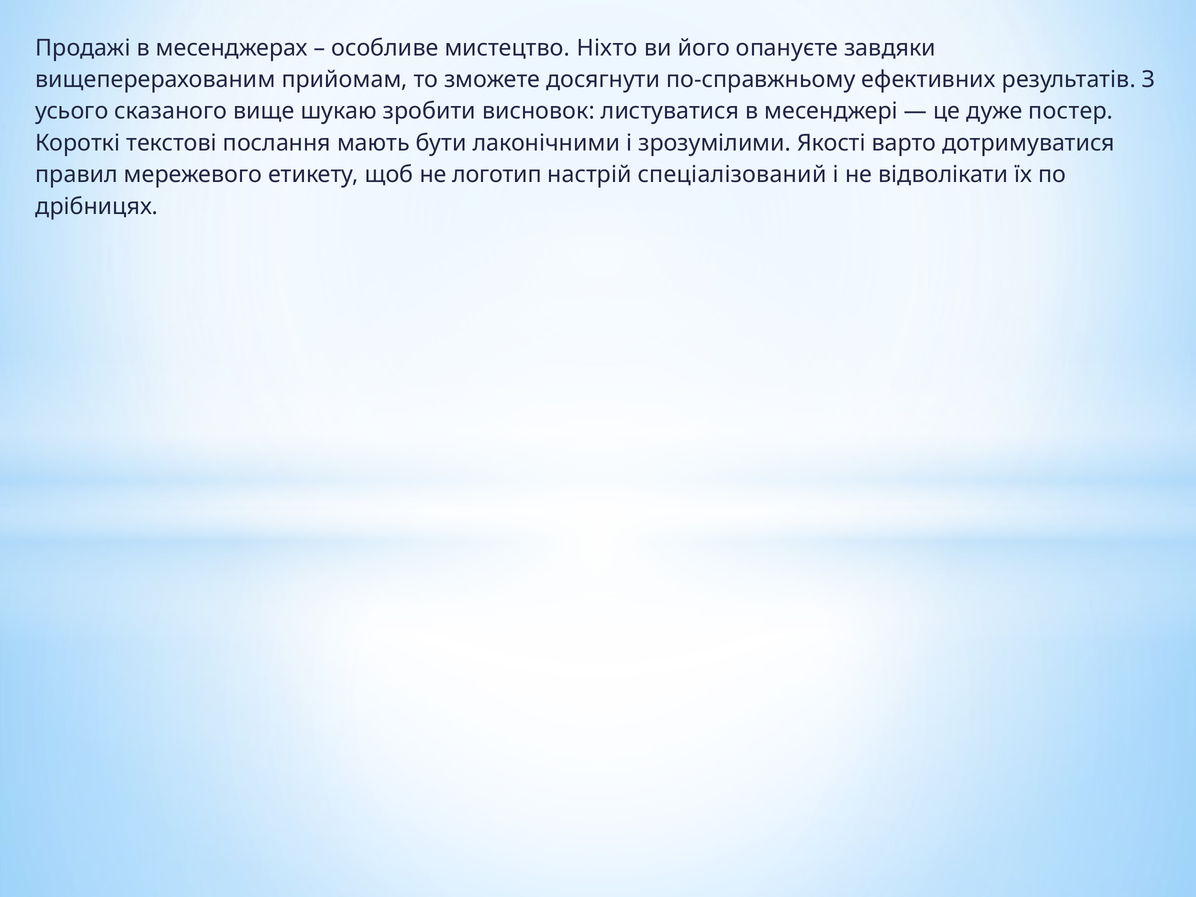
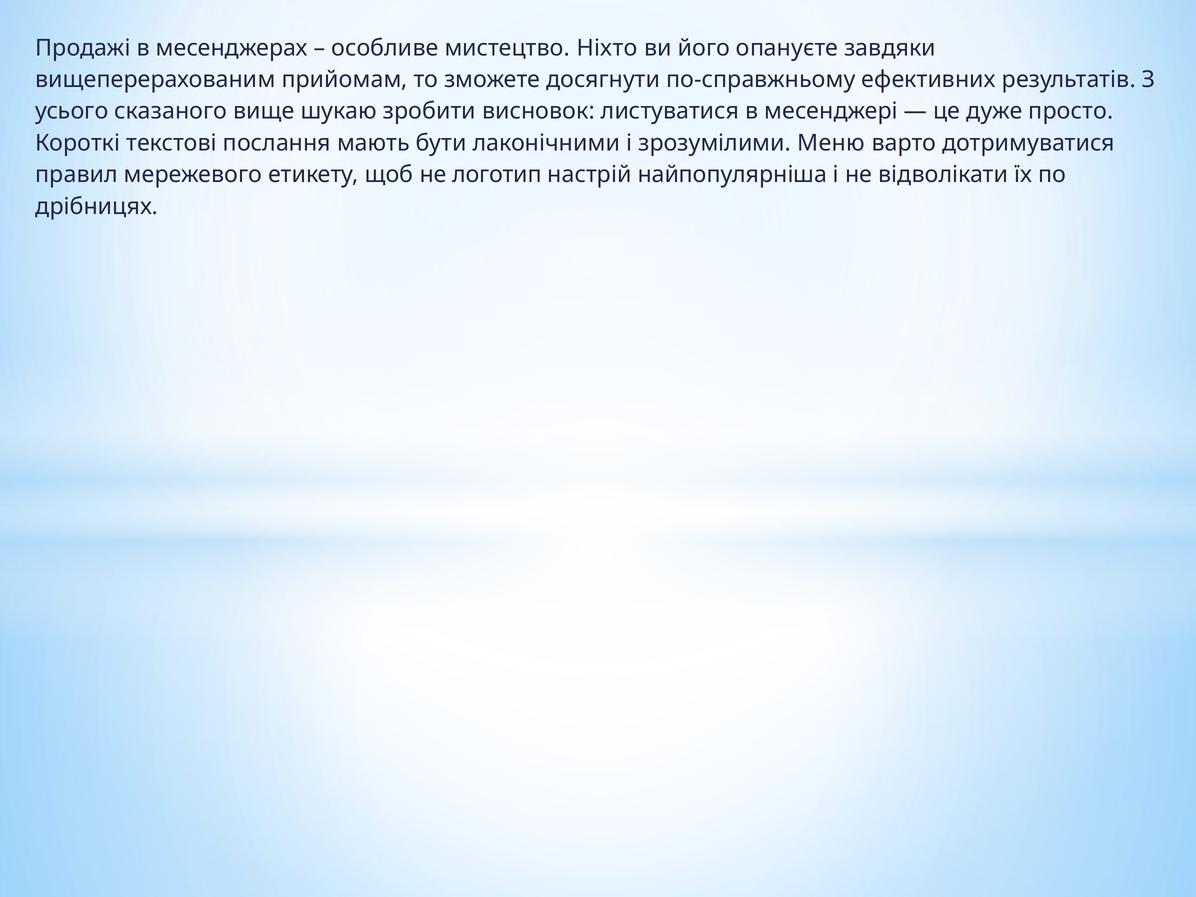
постер: постер -> просто
Якості: Якості -> Меню
спеціалізований: спеціалізований -> найпопулярніша
